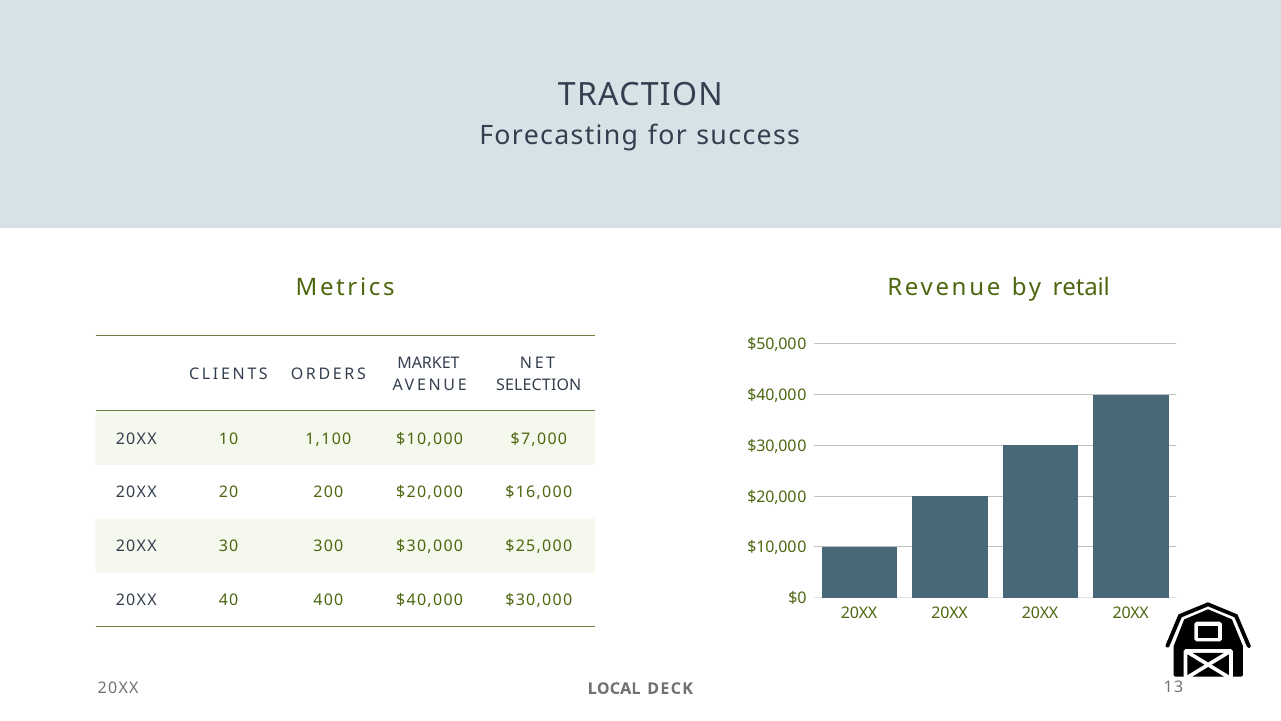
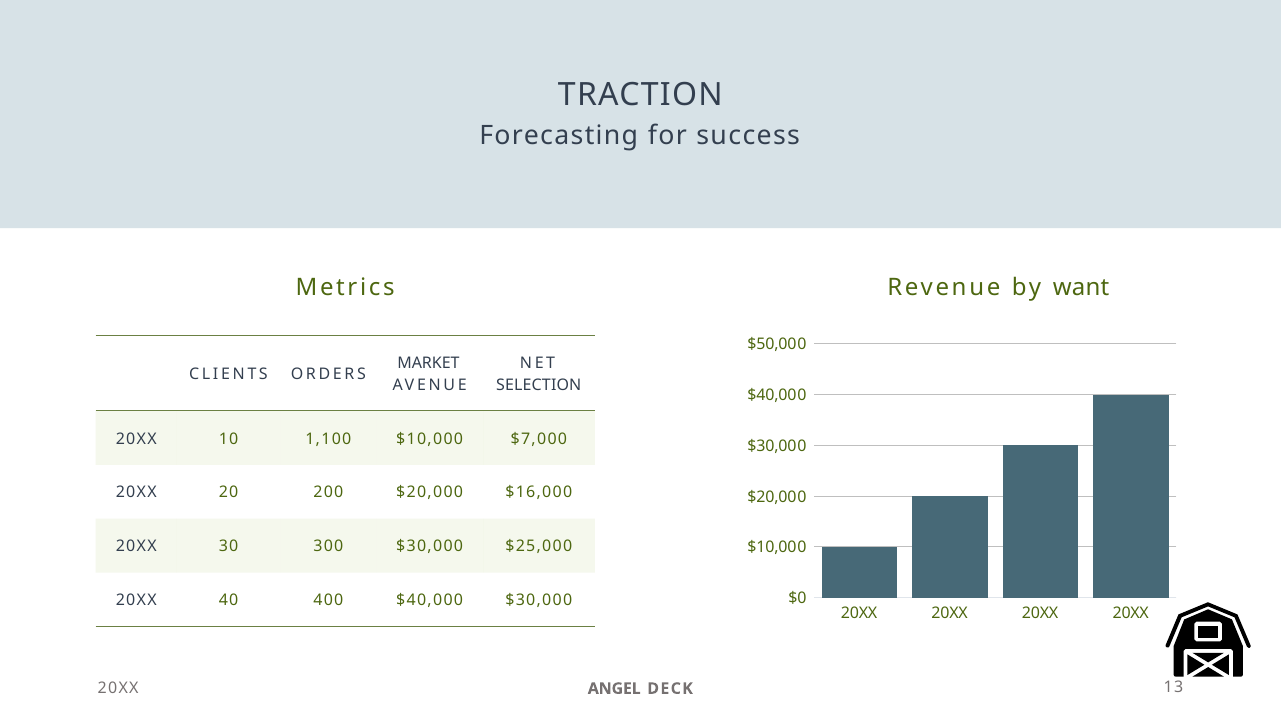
retail: retail -> want
LOCAL: LOCAL -> ANGEL
